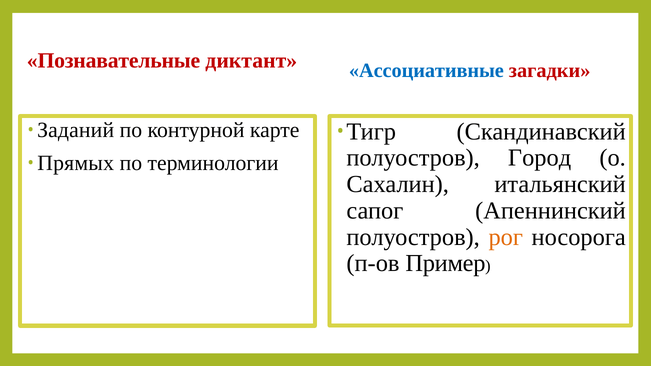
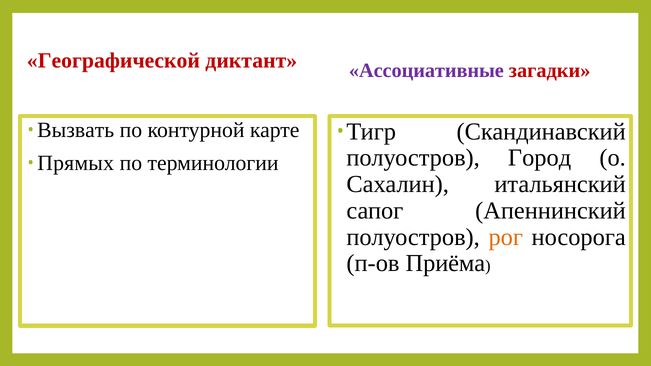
Познавательные: Познавательные -> Географической
Ассоциативные colour: blue -> purple
Заданий: Заданий -> Вызвать
Пример: Пример -> Приёма
